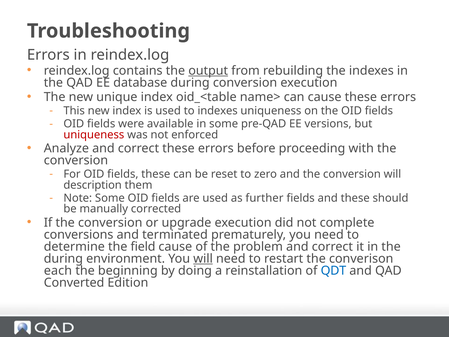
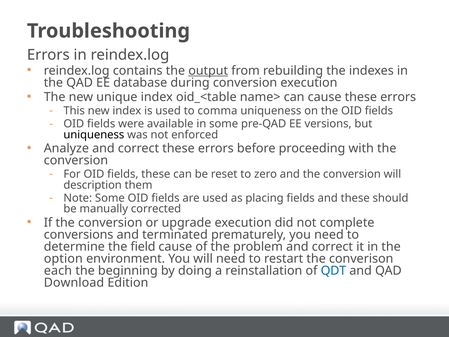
to indexes: indexes -> comma
uniqueness at (94, 135) colour: red -> black
further: further -> placing
during at (63, 258): during -> option
will at (203, 258) underline: present -> none
Converted: Converted -> Download
